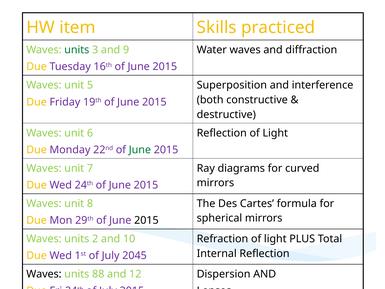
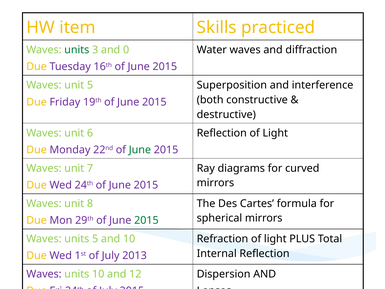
9: 9 -> 0
2015 at (146, 220) colour: black -> green
units 2: 2 -> 5
2045: 2045 -> 2013
Waves at (44, 274) colour: black -> purple
units 88: 88 -> 10
